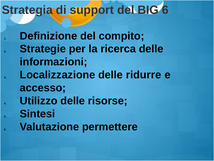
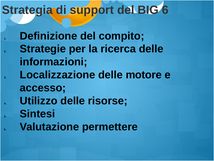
ridurre: ridurre -> motore
